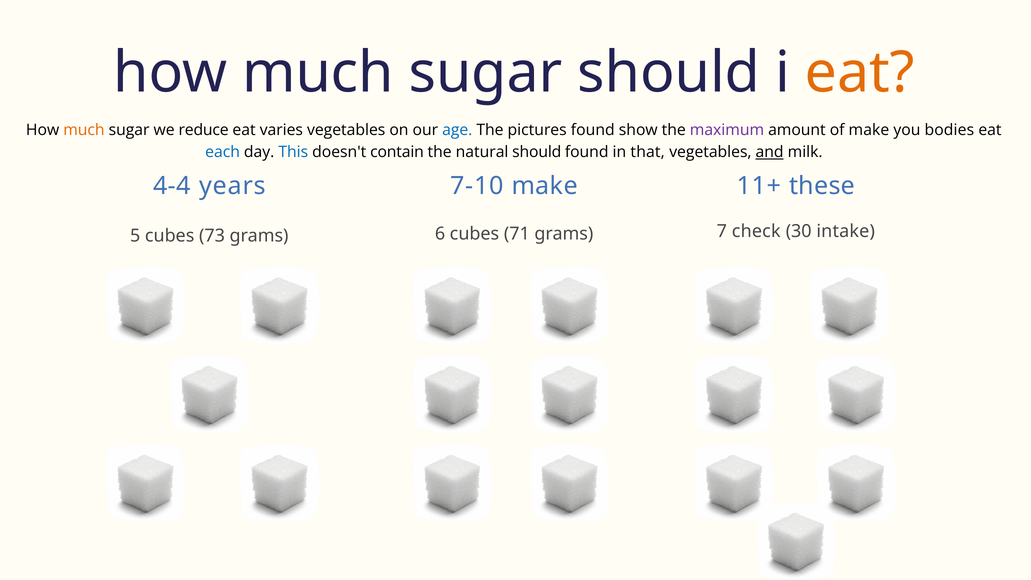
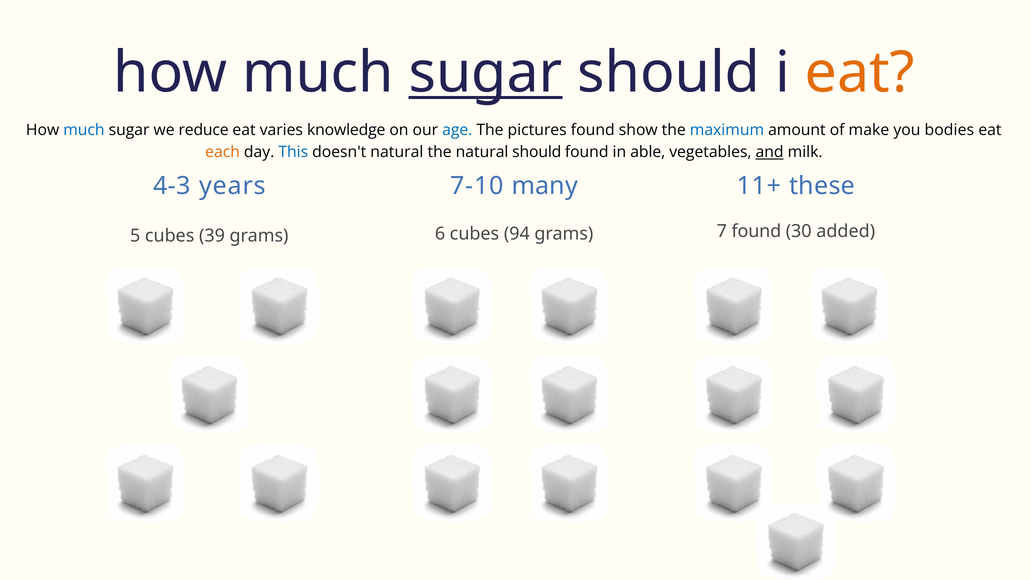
sugar at (486, 73) underline: none -> present
much at (84, 130) colour: orange -> blue
varies vegetables: vegetables -> knowledge
maximum colour: purple -> blue
each colour: blue -> orange
doesn't contain: contain -> natural
that: that -> able
7-10 make: make -> many
4-4: 4-4 -> 4-3
7 check: check -> found
intake: intake -> added
71: 71 -> 94
73: 73 -> 39
